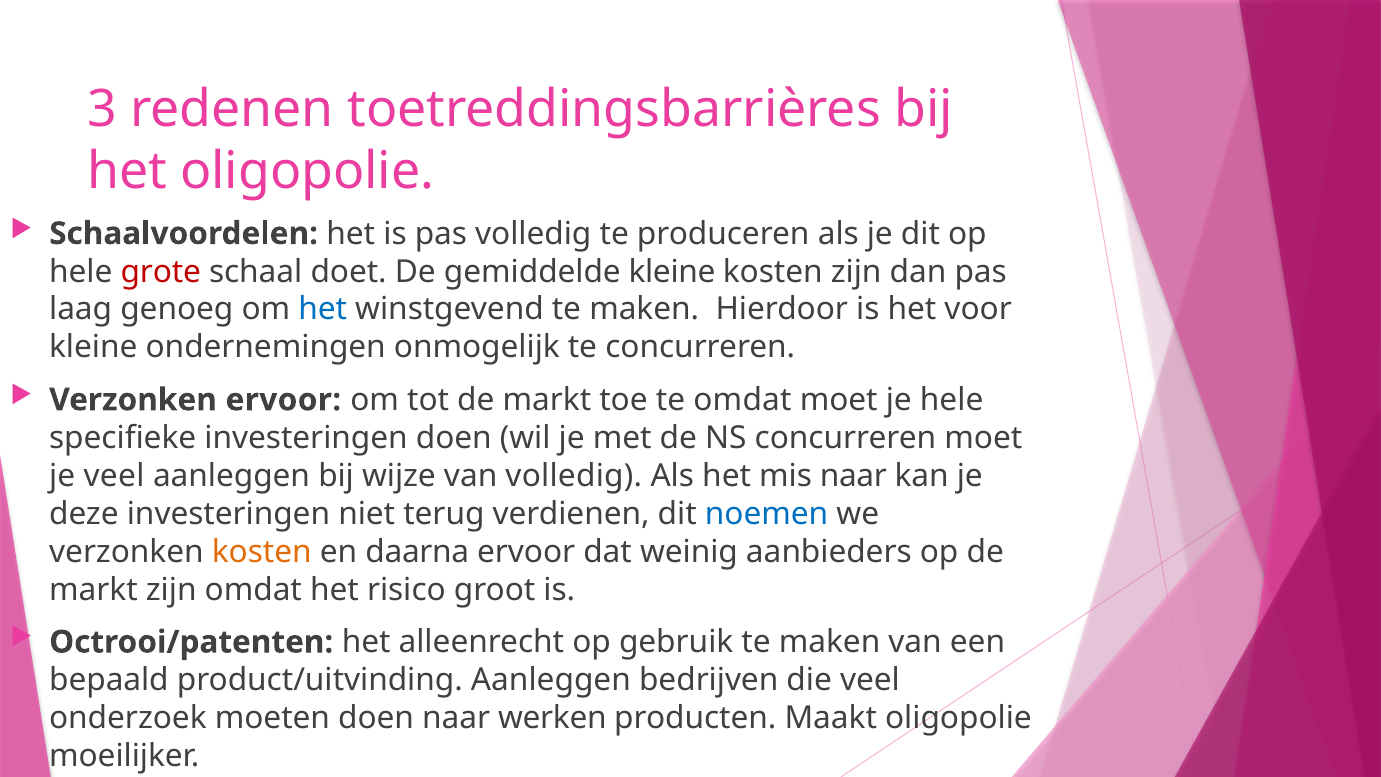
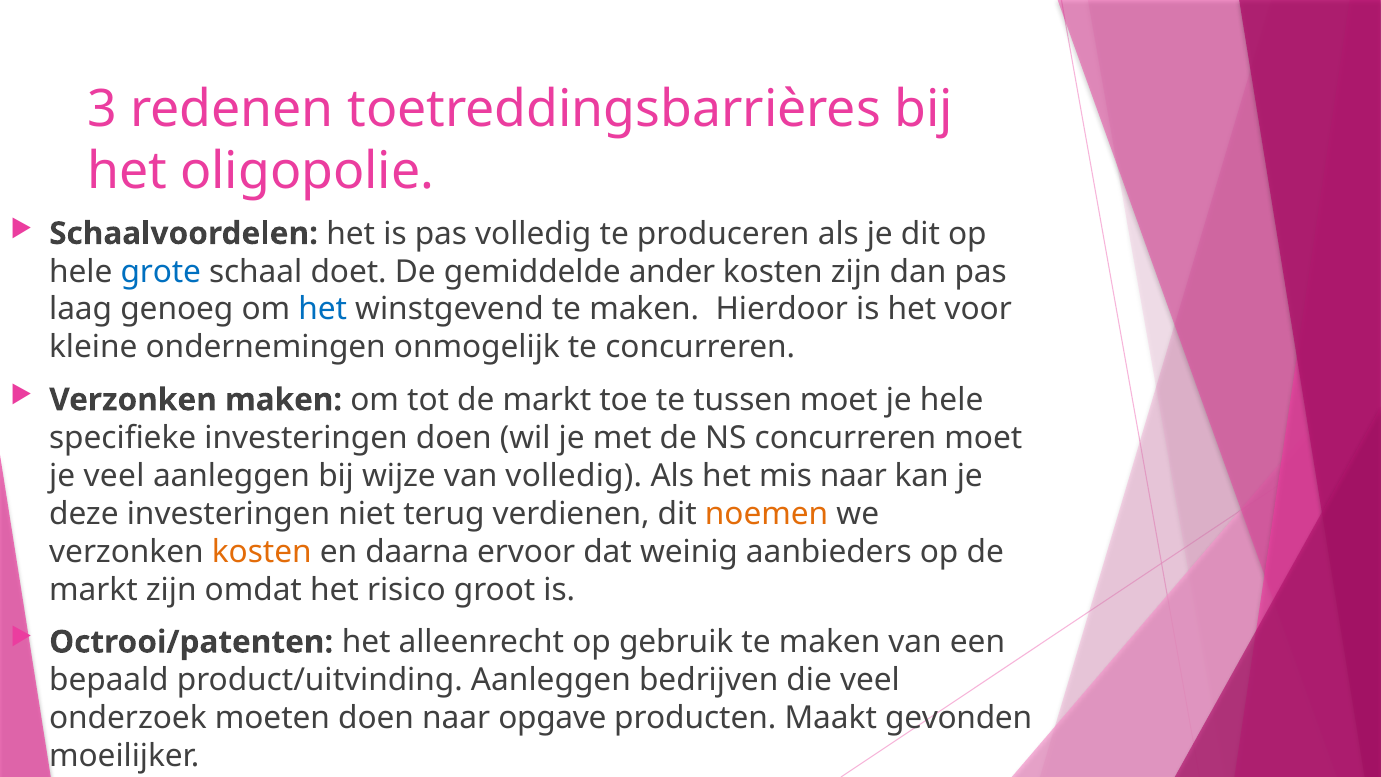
grote colour: red -> blue
gemiddelde kleine: kleine -> ander
Verzonken ervoor: ervoor -> maken
te omdat: omdat -> tussen
noemen colour: blue -> orange
werken: werken -> opgave
Maakt oligopolie: oligopolie -> gevonden
